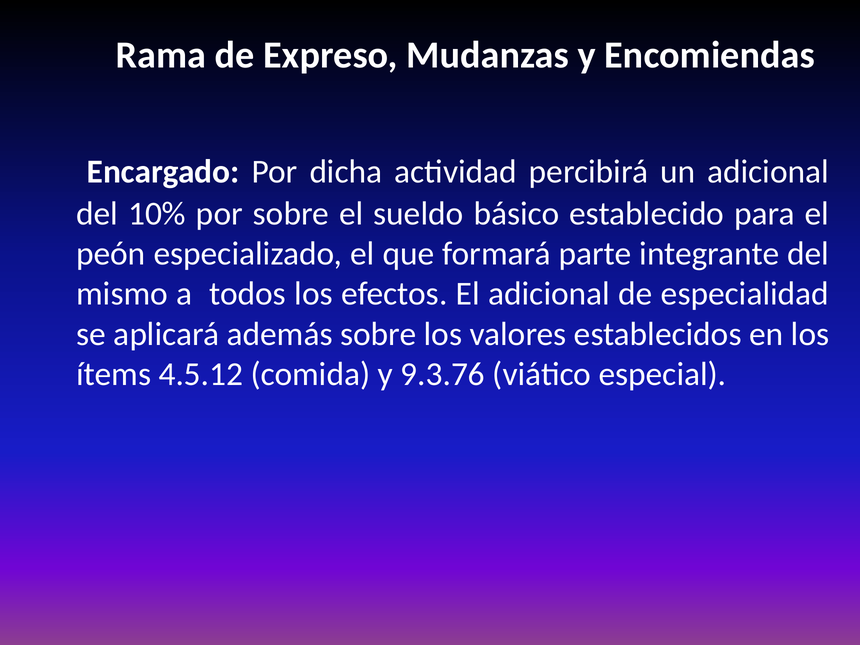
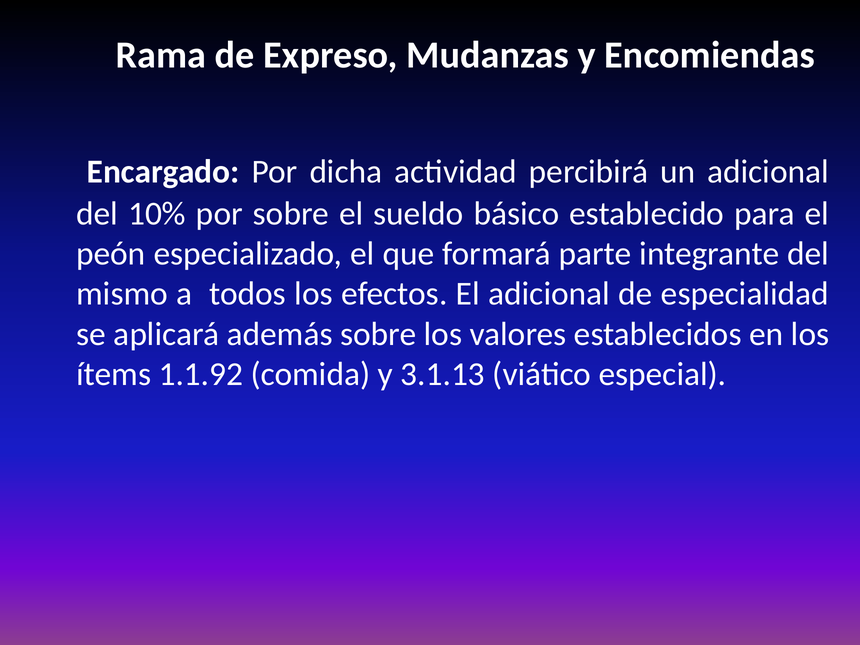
4.5.12: 4.5.12 -> 1.1.92
9.3.76: 9.3.76 -> 3.1.13
